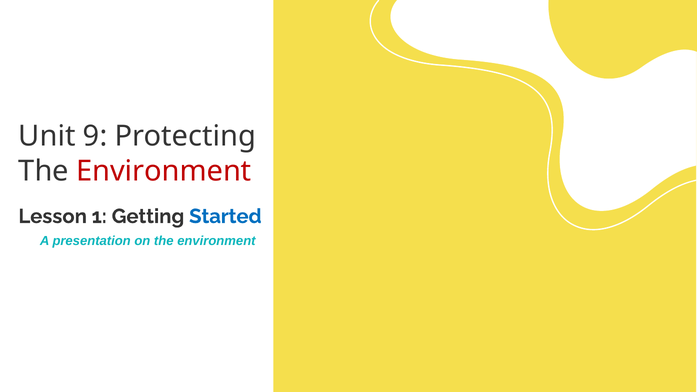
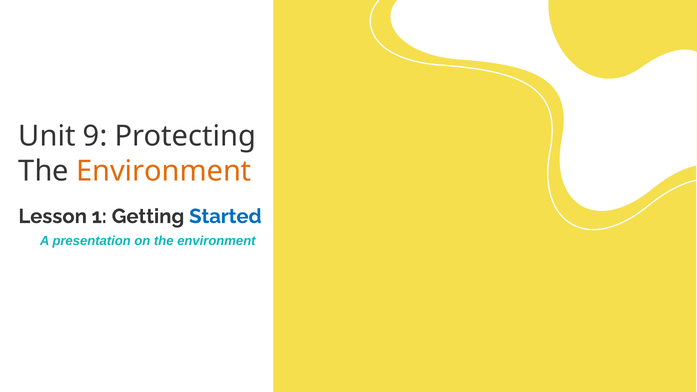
Environment at (164, 171) colour: red -> orange
